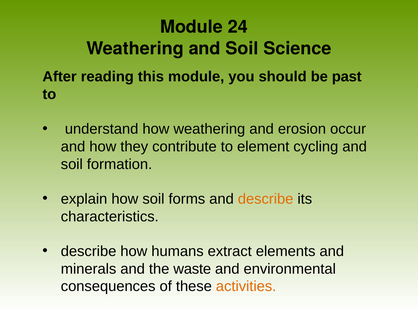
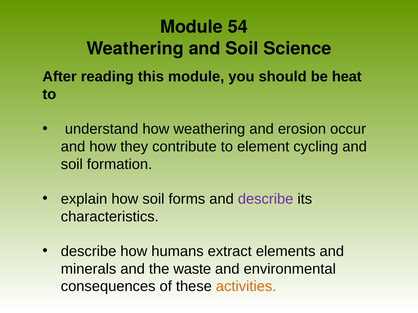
24: 24 -> 54
past: past -> heat
describe at (266, 199) colour: orange -> purple
